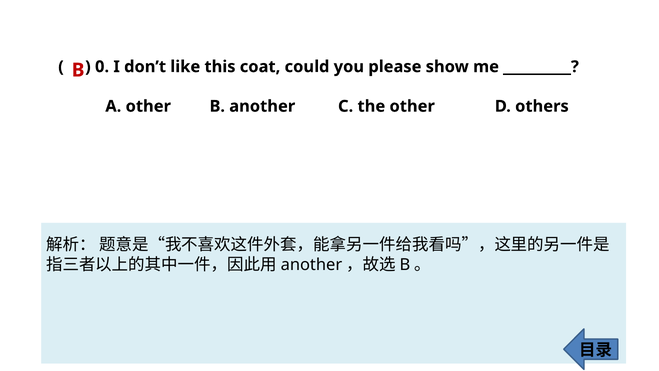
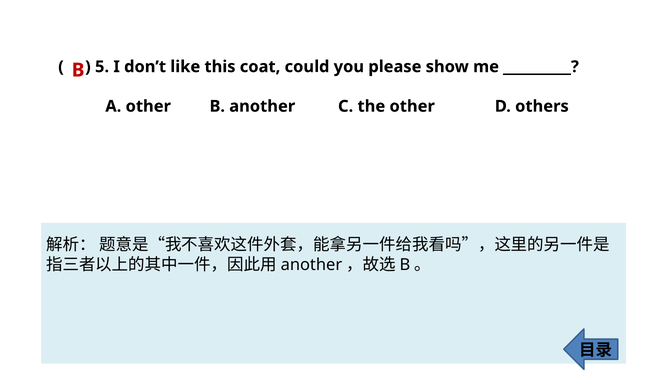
0: 0 -> 5
